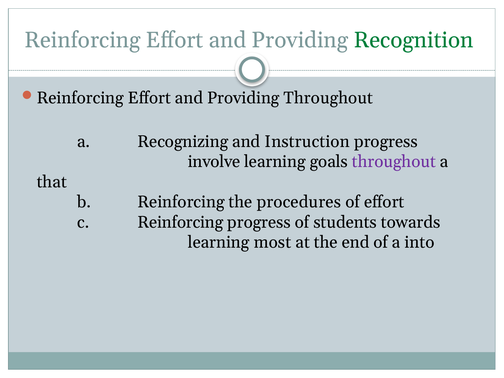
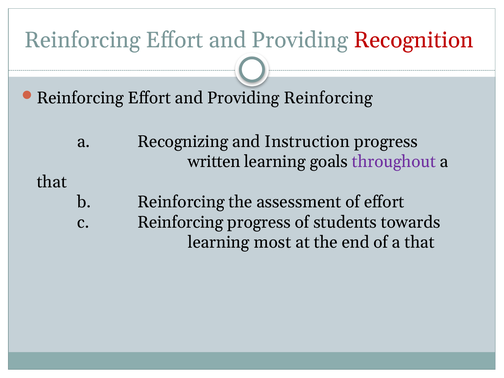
Recognition colour: green -> red
Providing Throughout: Throughout -> Reinforcing
involve: involve -> written
procedures: procedures -> assessment
of a into: into -> that
